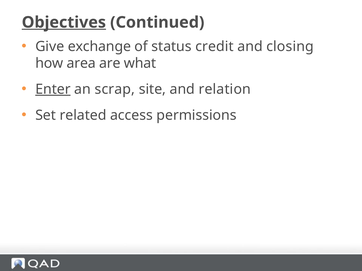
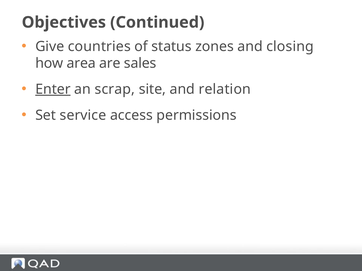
Objectives underline: present -> none
exchange: exchange -> countries
credit: credit -> zones
what: what -> sales
related: related -> service
